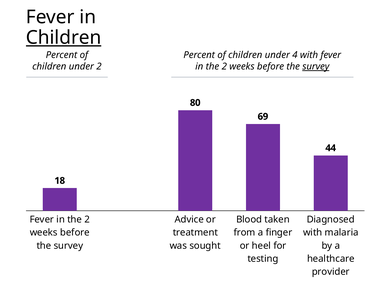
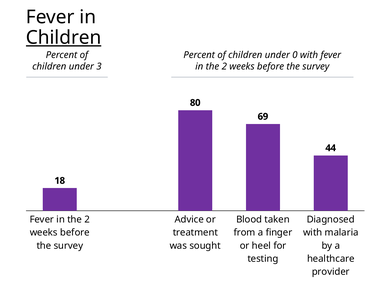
4: 4 -> 0
under 2: 2 -> 3
survey at (316, 66) underline: present -> none
